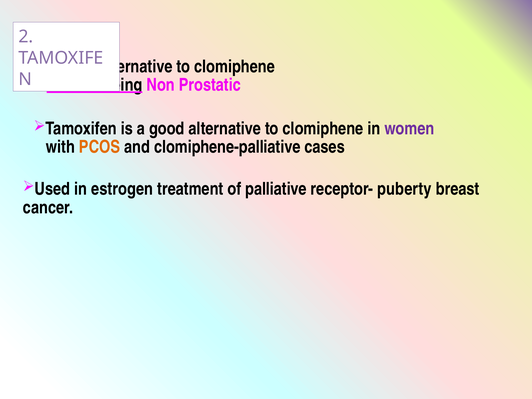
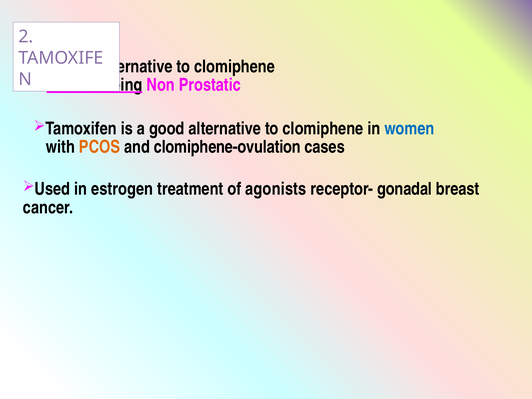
women colour: purple -> blue
clomiphene-palliative: clomiphene-palliative -> clomiphene-ovulation
palliative: palliative -> agonists
puberty: puberty -> gonadal
